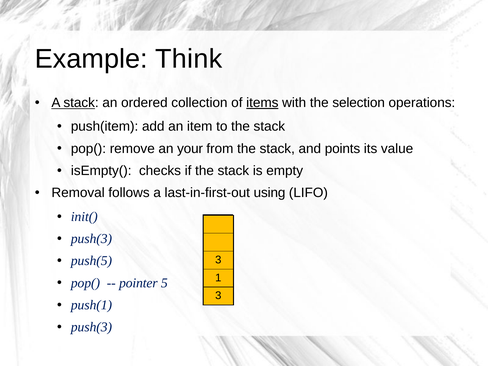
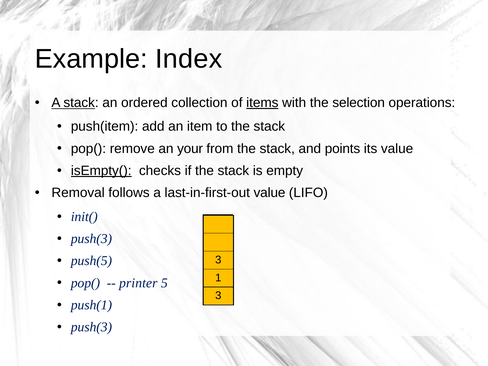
Think: Think -> Index
isEmpty( underline: none -> present
last-in-first-out using: using -> value
pointer: pointer -> printer
